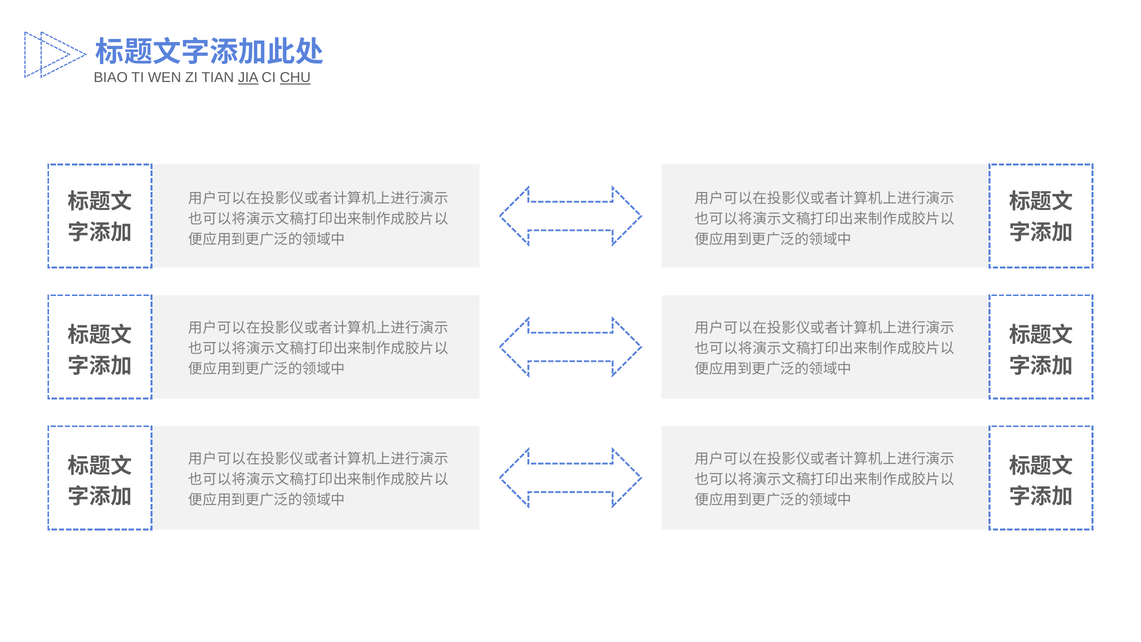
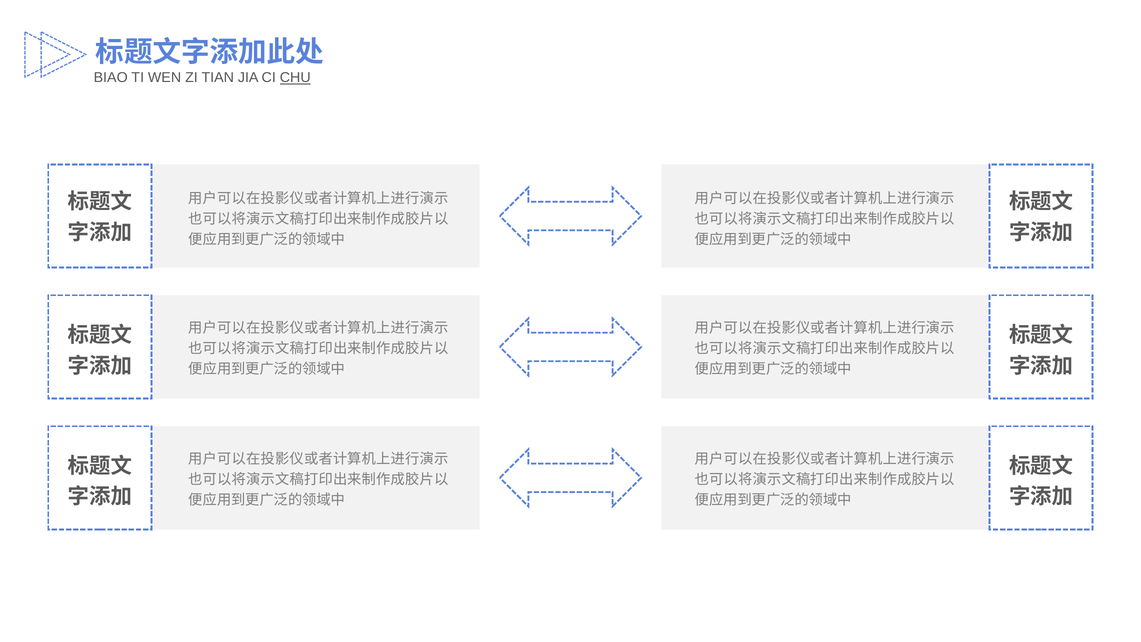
JIA underline: present -> none
